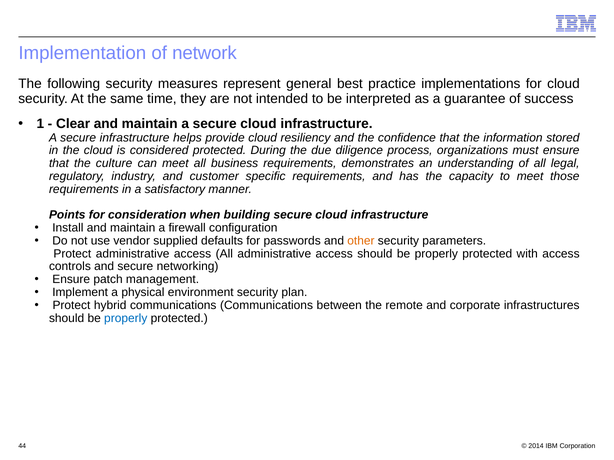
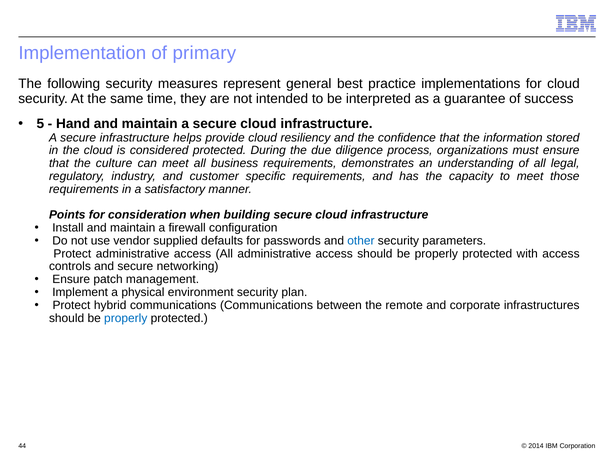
network: network -> primary
1: 1 -> 5
Clear: Clear -> Hand
other colour: orange -> blue
